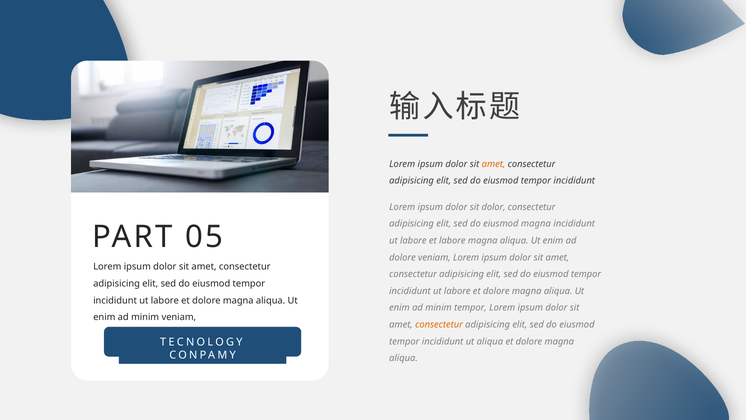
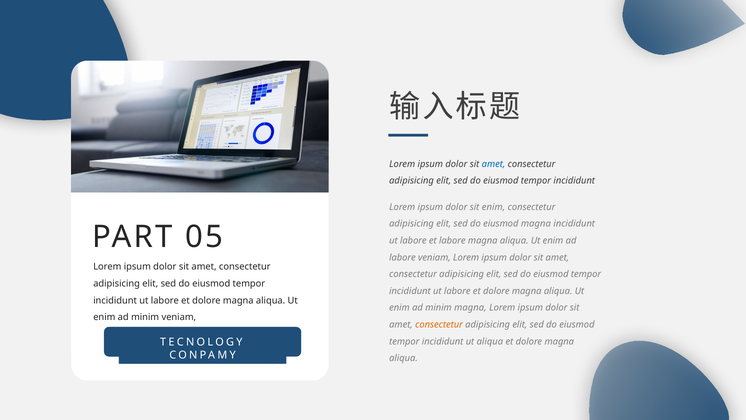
amet at (494, 164) colour: orange -> blue
sit dolor: dolor -> enim
dolore at (402, 257): dolore -> labore
minim tempor: tempor -> magna
